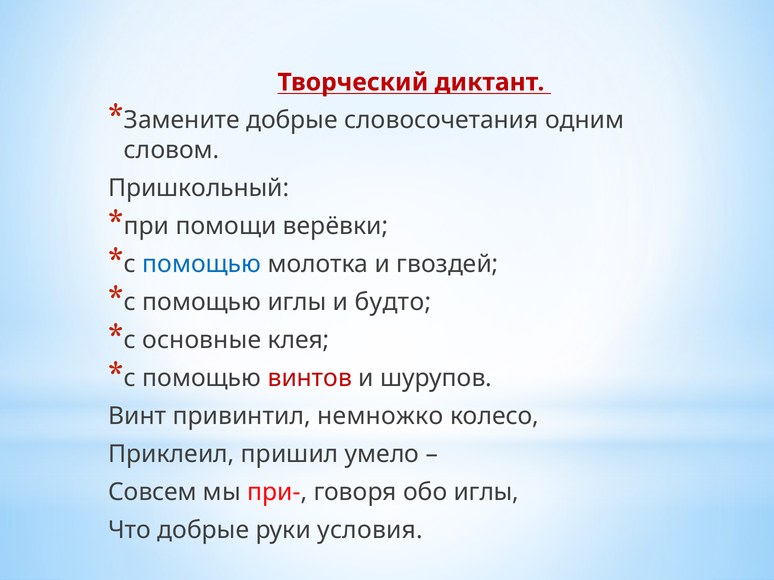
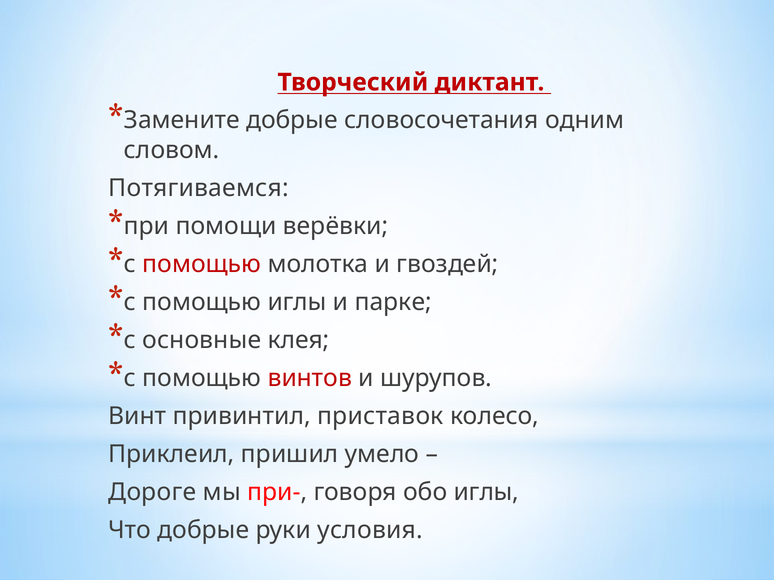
Пришкольный: Пришкольный -> Потягиваемся
помощью at (202, 264) colour: blue -> red
будто: будто -> парке
немножко: немножко -> приставок
Совсем: Совсем -> Дороге
